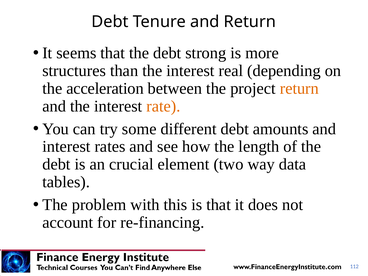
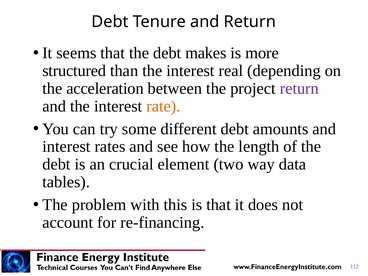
strong: strong -> makes
structures: structures -> structured
return at (299, 88) colour: orange -> purple
